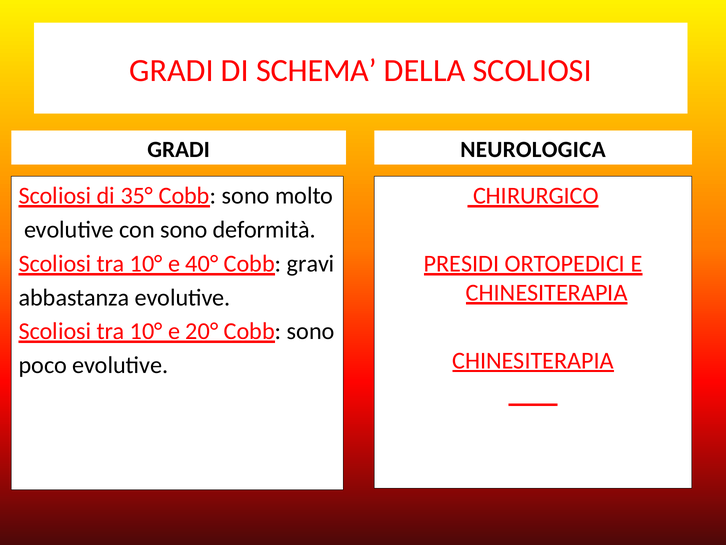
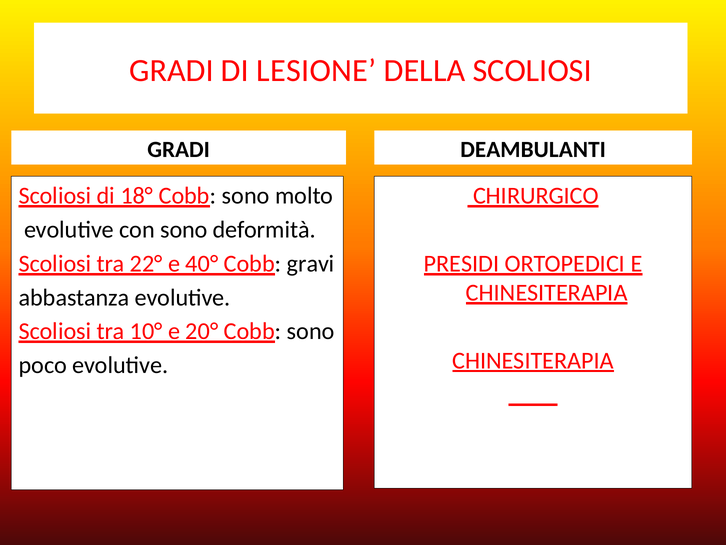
SCHEMA: SCHEMA -> LESIONE
NEUROLOGICA: NEUROLOGICA -> DEAMBULANTI
35°: 35° -> 18°
10° at (146, 263): 10° -> 22°
